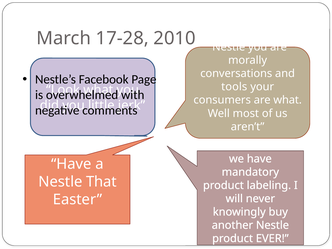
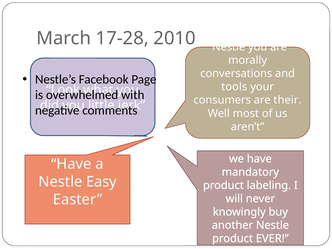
are what: what -> their
That: That -> Easy
